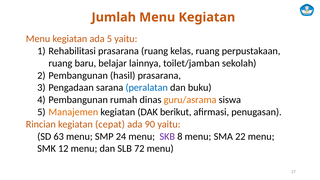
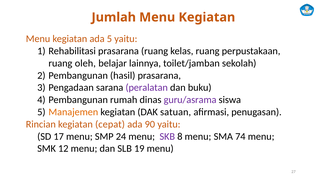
baru: baru -> oleh
peralatan colour: blue -> purple
guru/asrama colour: orange -> purple
berikut: berikut -> satuan
63: 63 -> 17
22: 22 -> 74
72: 72 -> 19
